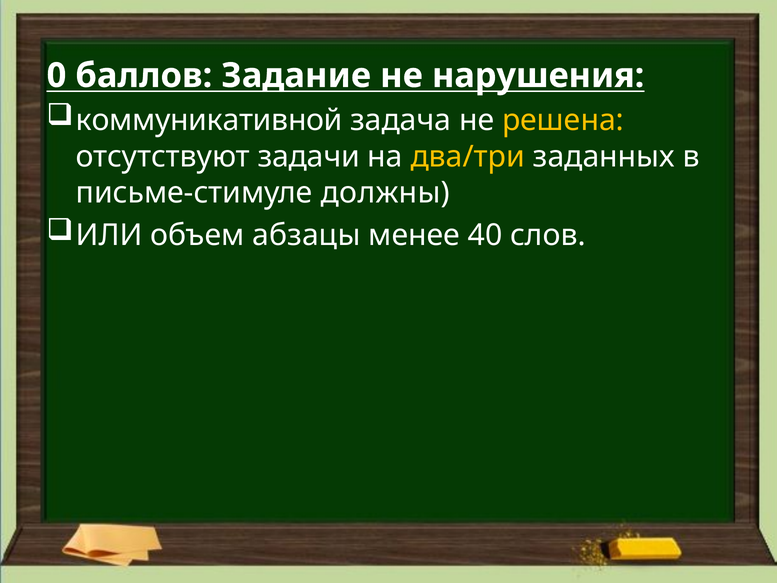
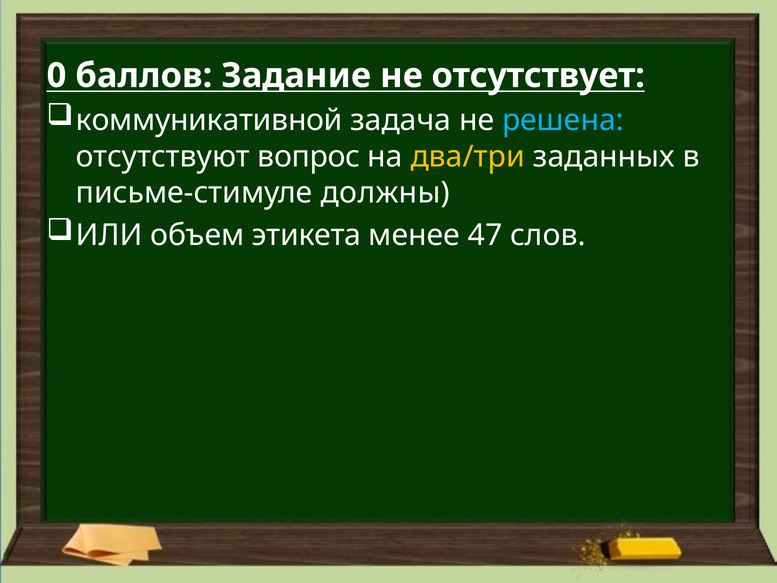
нарушения: нарушения -> отсутствует
решена colour: yellow -> light blue
задачи: задачи -> вопрос
абзацы: абзацы -> этикета
40: 40 -> 47
